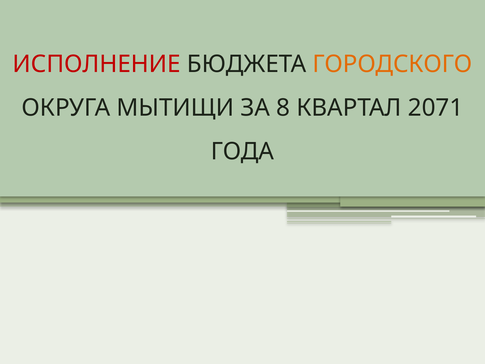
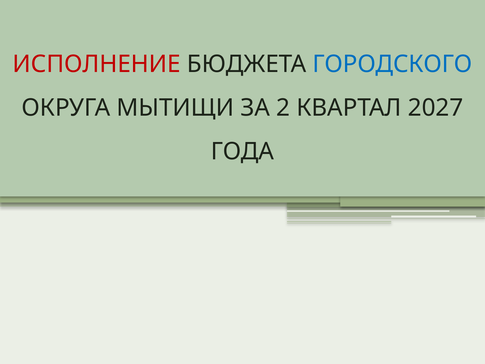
ГОРОДСКОГО colour: orange -> blue
8: 8 -> 2
2071: 2071 -> 2027
